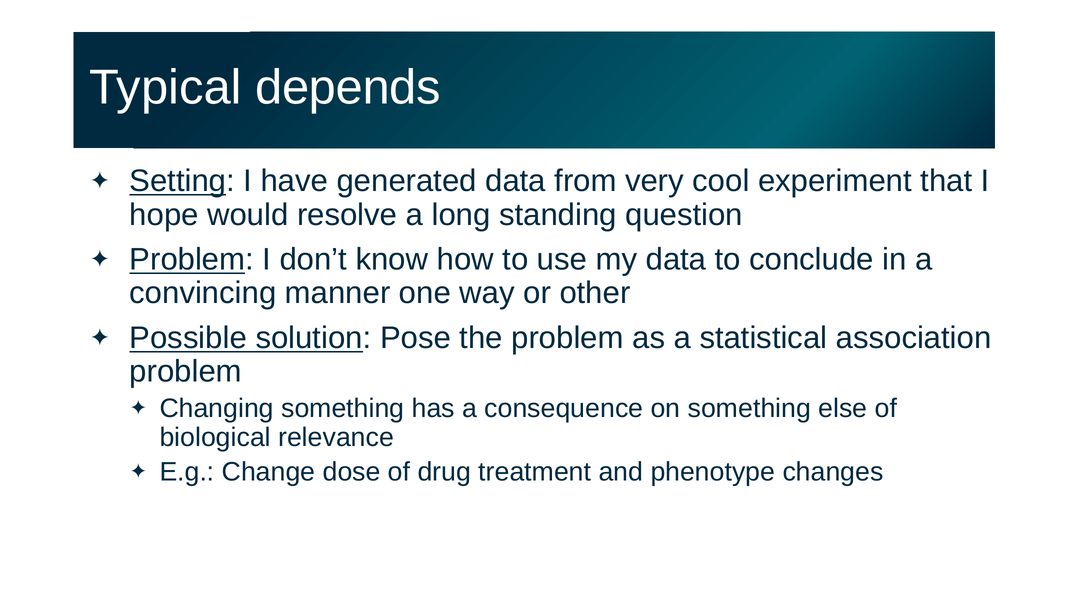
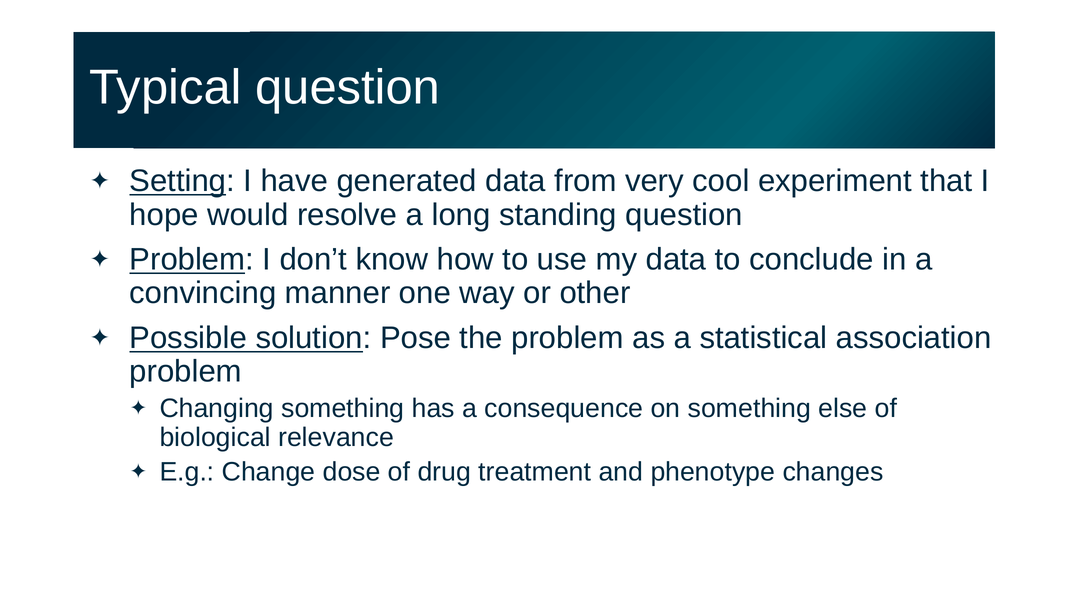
Typical depends: depends -> question
